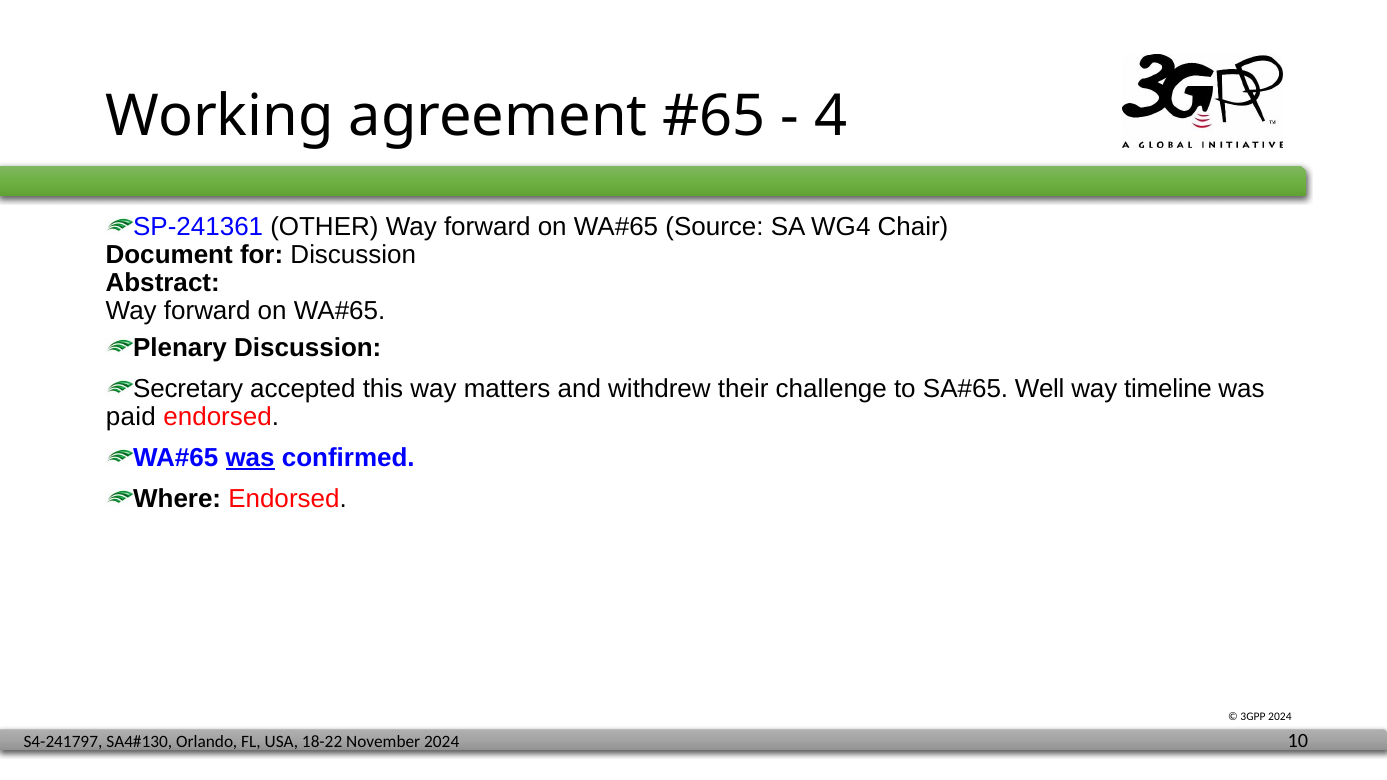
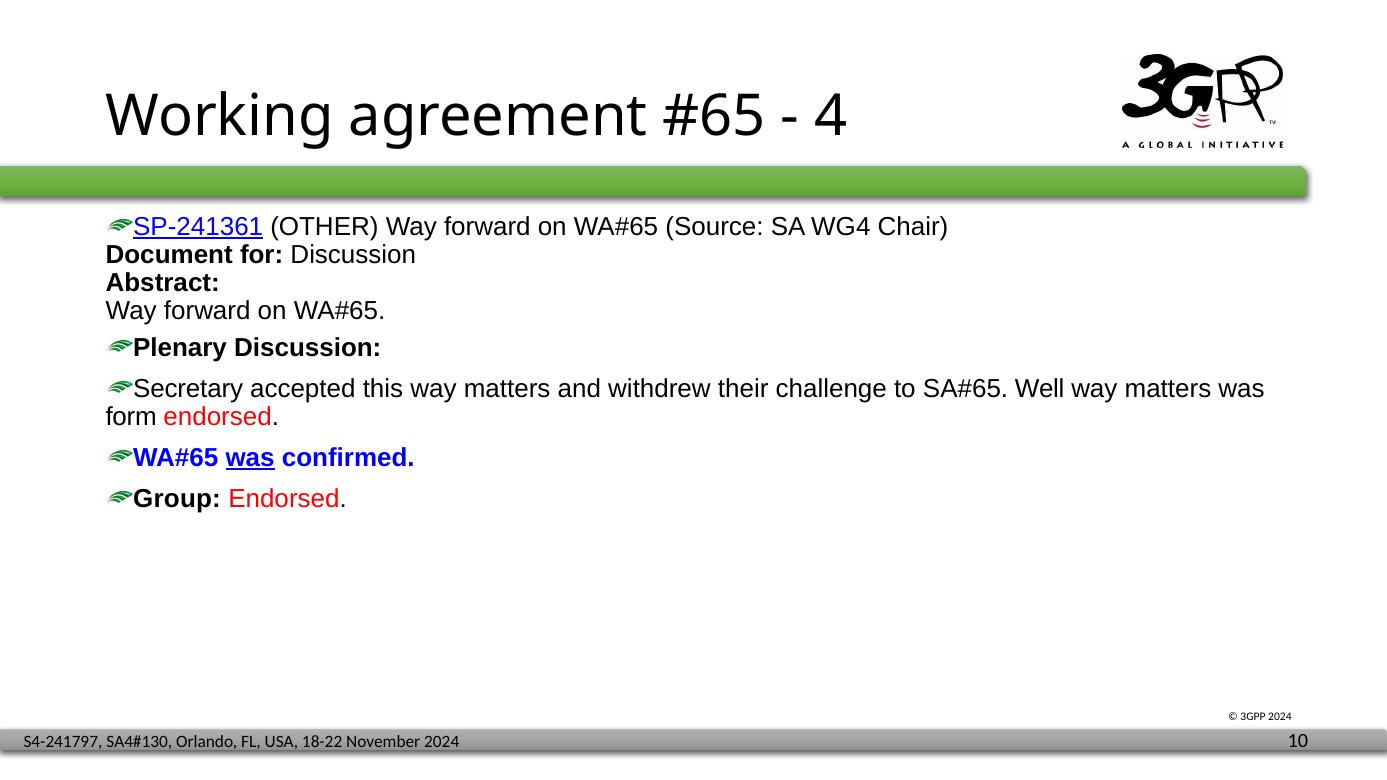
SP-241361 underline: none -> present
timeline at (1168, 389): timeline -> matters
paid: paid -> form
Where: Where -> Group
